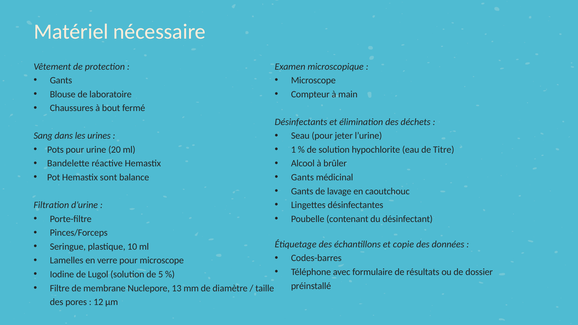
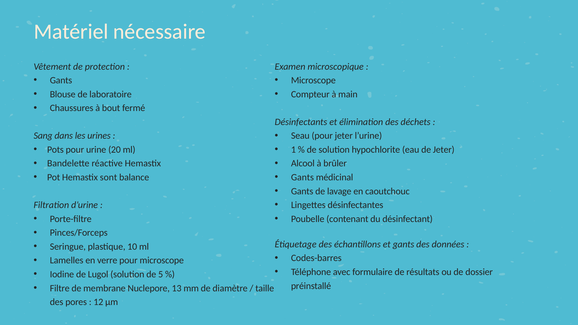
de Titre: Titre -> Jeter
et copie: copie -> gants
